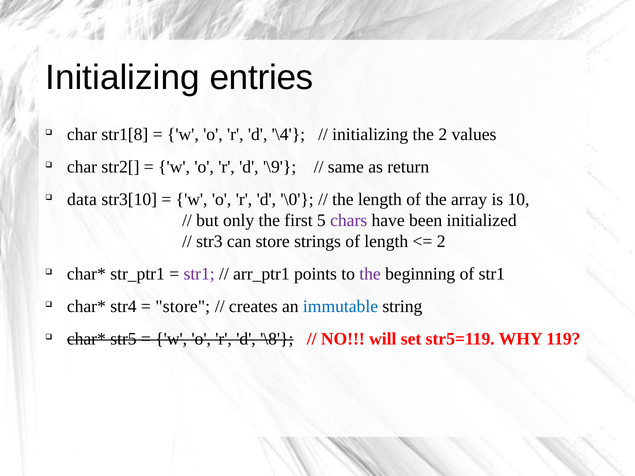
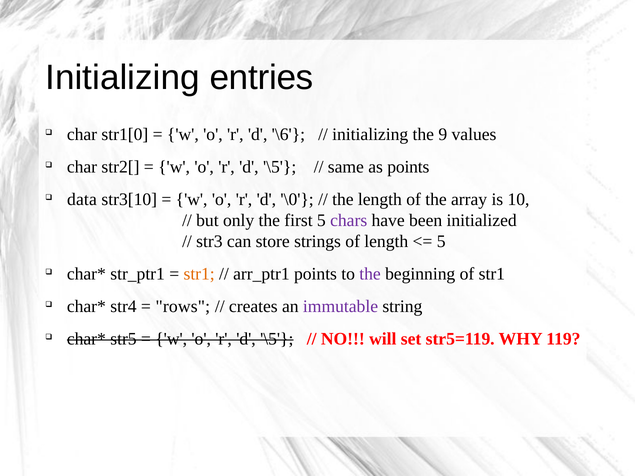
str1[8: str1[8 -> str1[0
\4: \4 -> \6
the 2: 2 -> 9
\9 at (280, 167): \9 -> \5
as return: return -> points
2 at (441, 242): 2 -> 5
str1 at (199, 274) colour: purple -> orange
store at (183, 307): store -> rows
immutable colour: blue -> purple
\8 at (277, 339): \8 -> \5
